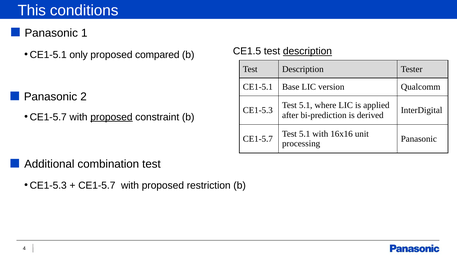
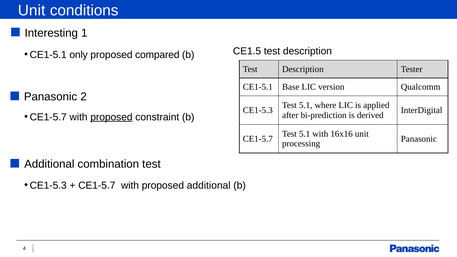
This at (32, 10): This -> Unit
Panasonic at (51, 33): Panasonic -> Interesting
description at (307, 51) underline: present -> none
proposed restriction: restriction -> additional
